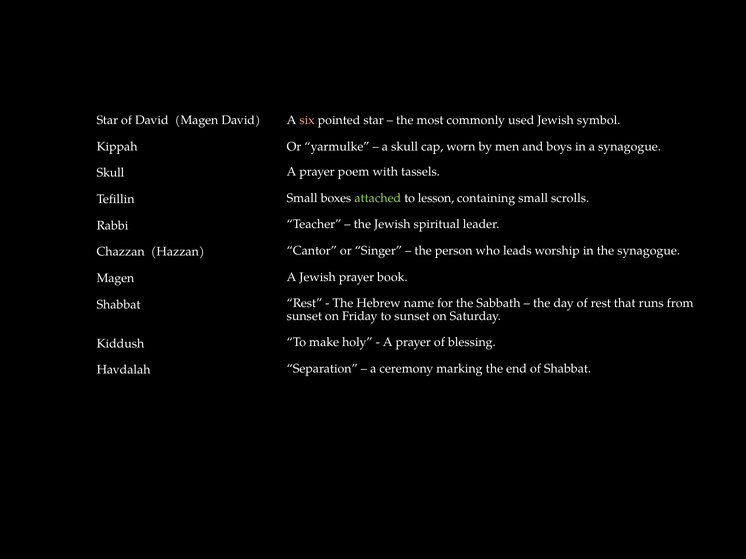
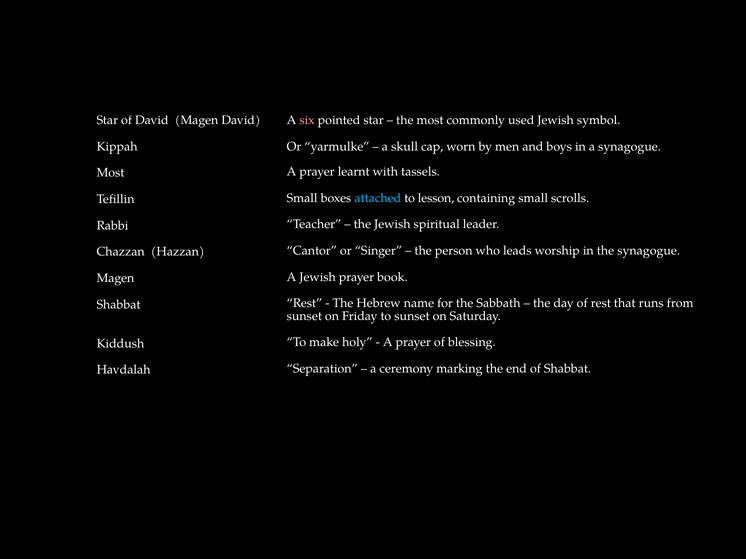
poem: poem -> learnt
Skull at (110, 173): Skull -> Most
attached colour: light green -> light blue
